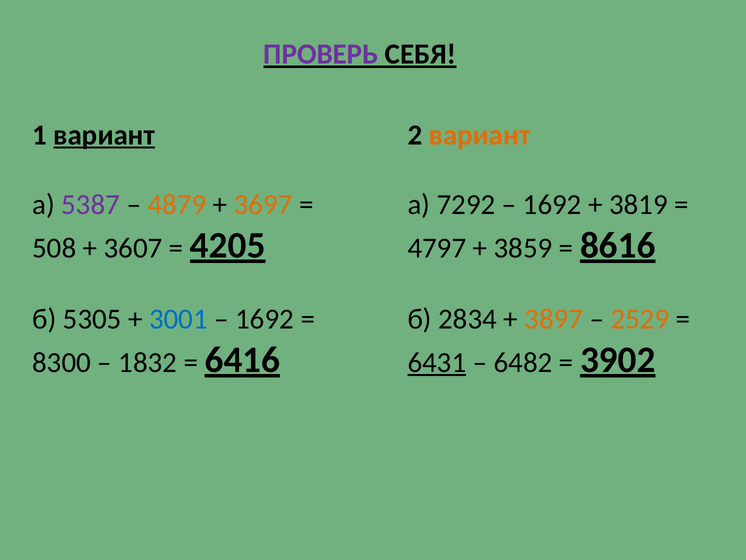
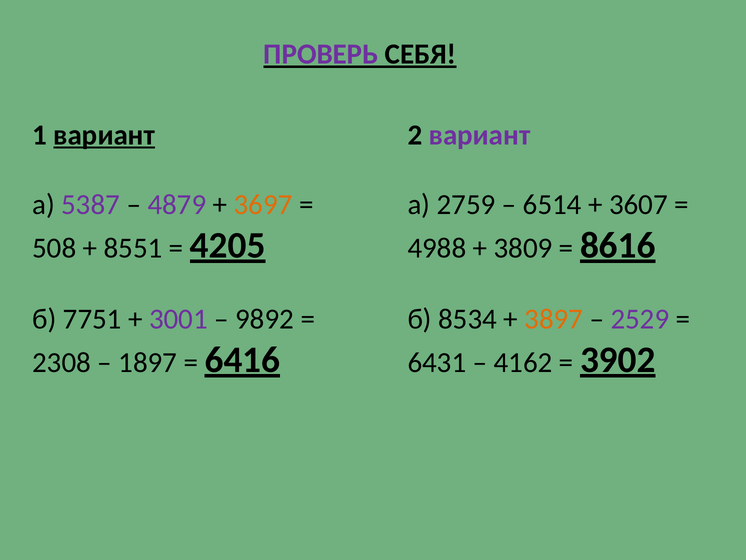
вариант at (480, 135) colour: orange -> purple
4879 colour: orange -> purple
7292: 7292 -> 2759
1692 at (552, 205): 1692 -> 6514
3819: 3819 -> 3607
3607: 3607 -> 8551
4797: 4797 -> 4988
3859: 3859 -> 3809
5305: 5305 -> 7751
3001 colour: blue -> purple
1692 at (265, 319): 1692 -> 9892
2834: 2834 -> 8534
2529 colour: orange -> purple
8300: 8300 -> 2308
1832: 1832 -> 1897
6431 underline: present -> none
6482: 6482 -> 4162
